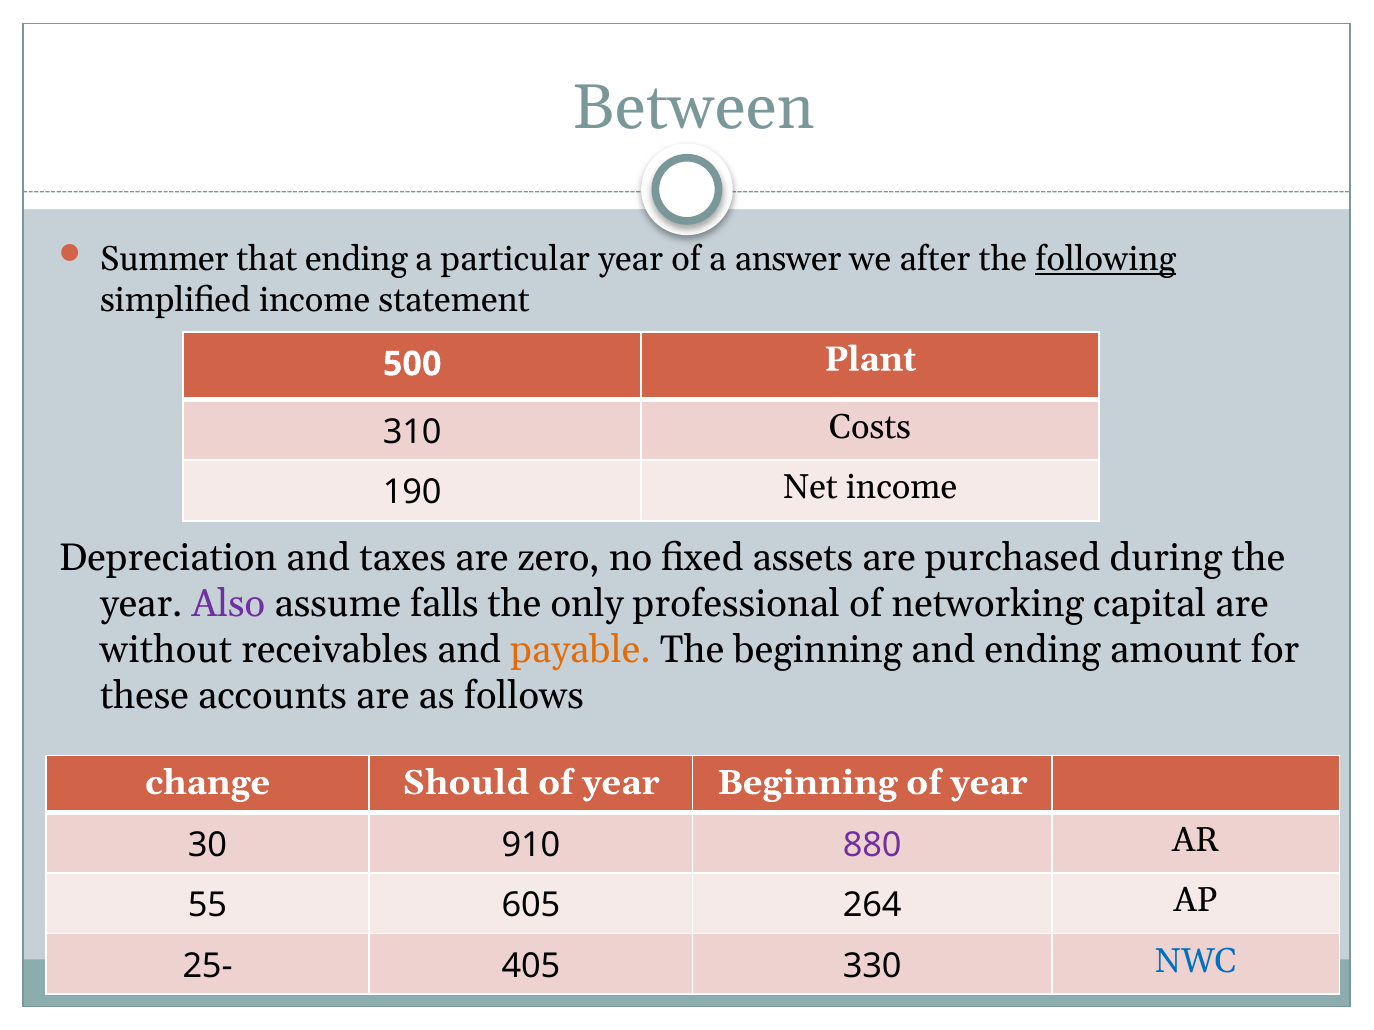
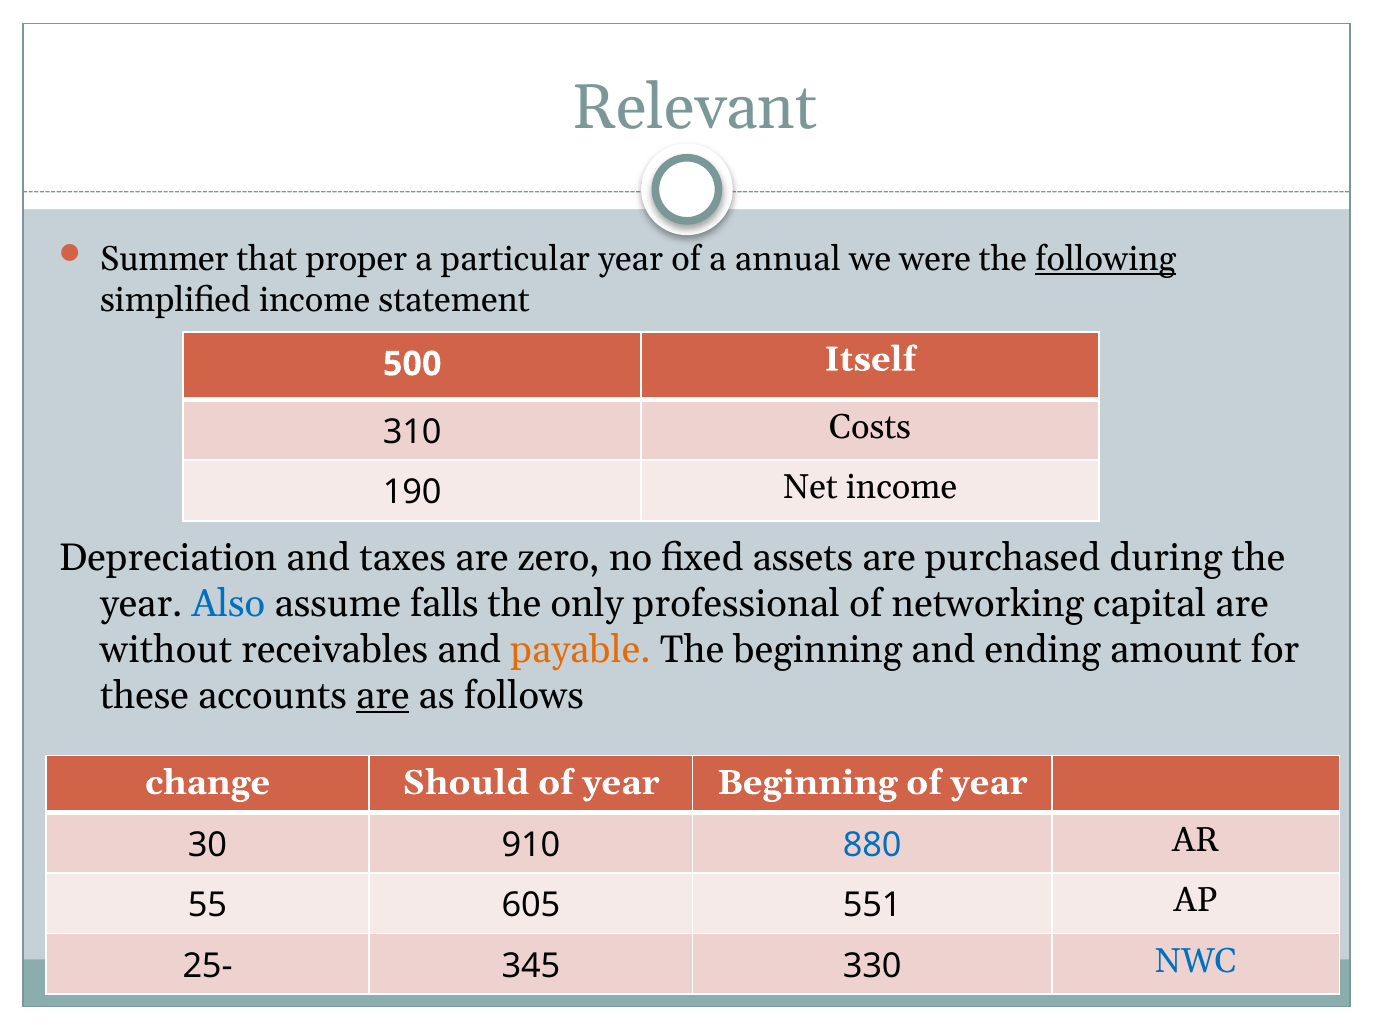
Between: Between -> Relevant
that ending: ending -> proper
answer: answer -> annual
after: after -> were
Plant: Plant -> Itself
Also colour: purple -> blue
are at (383, 696) underline: none -> present
880 colour: purple -> blue
264: 264 -> 551
405: 405 -> 345
